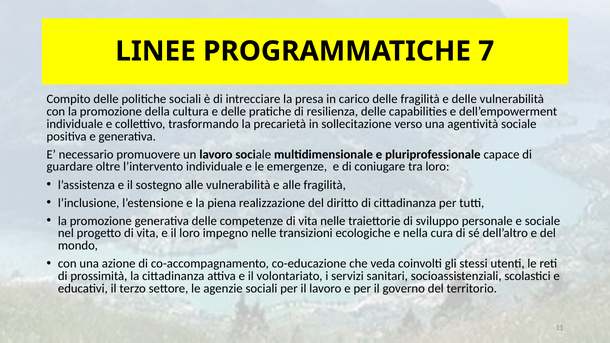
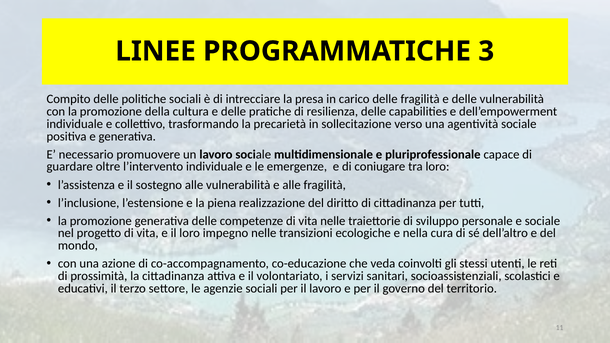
7: 7 -> 3
